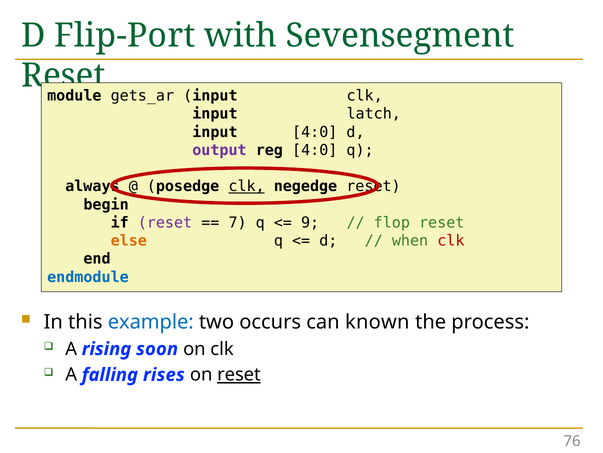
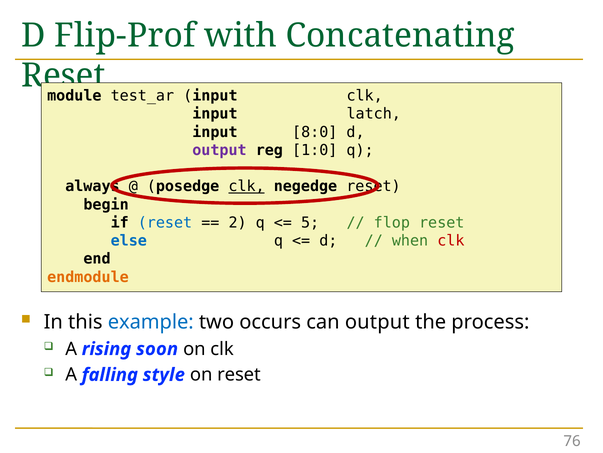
Flip-Port: Flip-Port -> Flip-Prof
Sevensegment: Sevensegment -> Concatenating
gets_ar: gets_ar -> test_ar
input 4:0: 4:0 -> 8:0
reg 4:0: 4:0 -> 1:0
reset at (165, 222) colour: purple -> blue
7: 7 -> 2
9: 9 -> 5
else colour: orange -> blue
endmodule colour: blue -> orange
can known: known -> output
rises: rises -> style
reset at (239, 374) underline: present -> none
